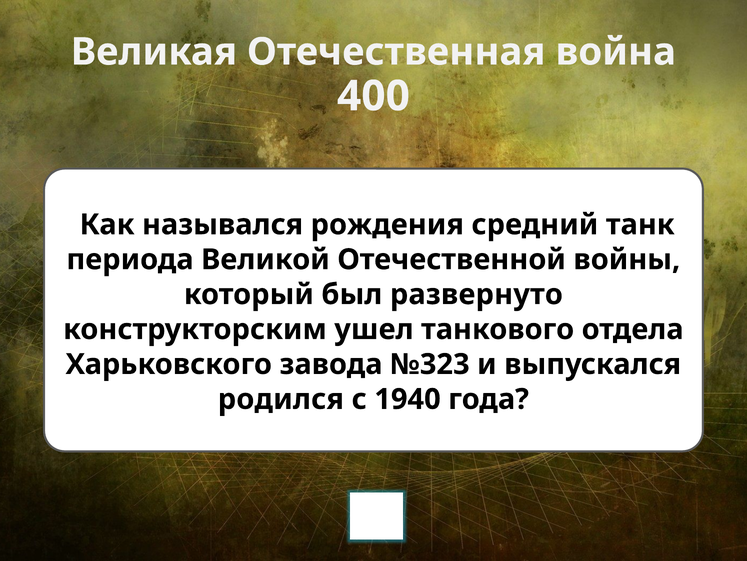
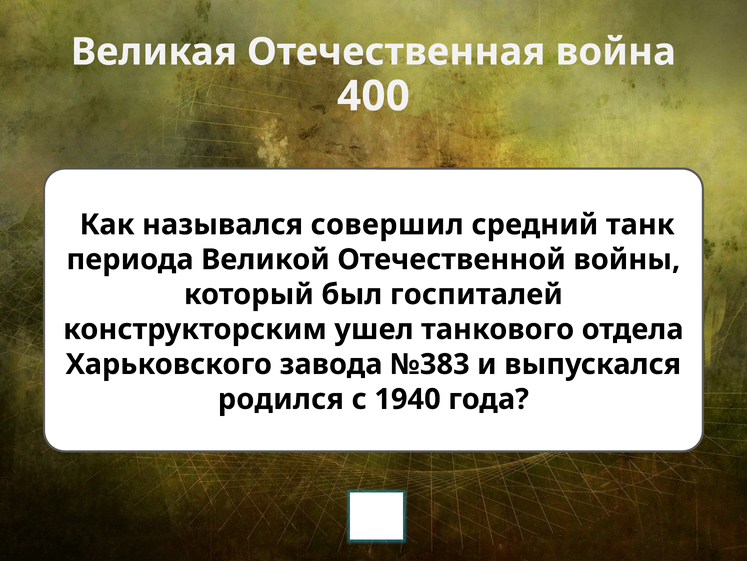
рождения: рождения -> совершил
развернуто: развернуто -> госпиталей
№323: №323 -> №383
